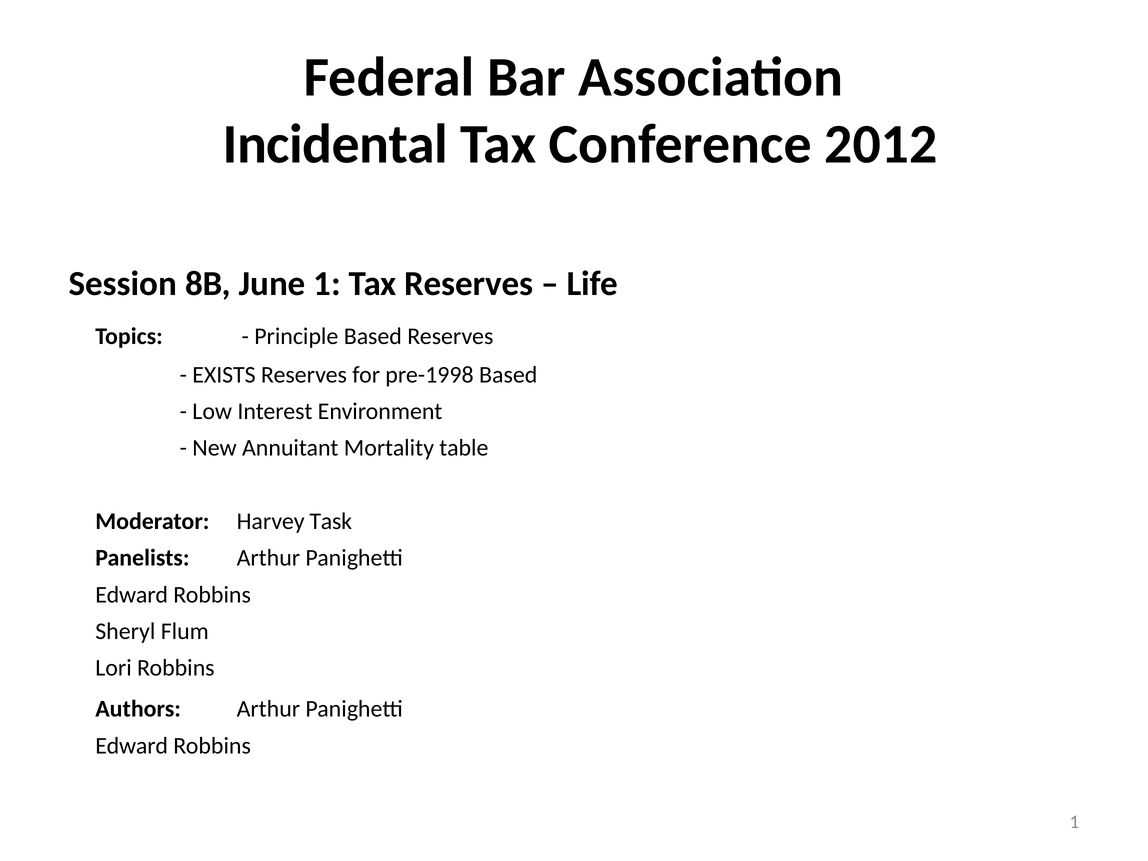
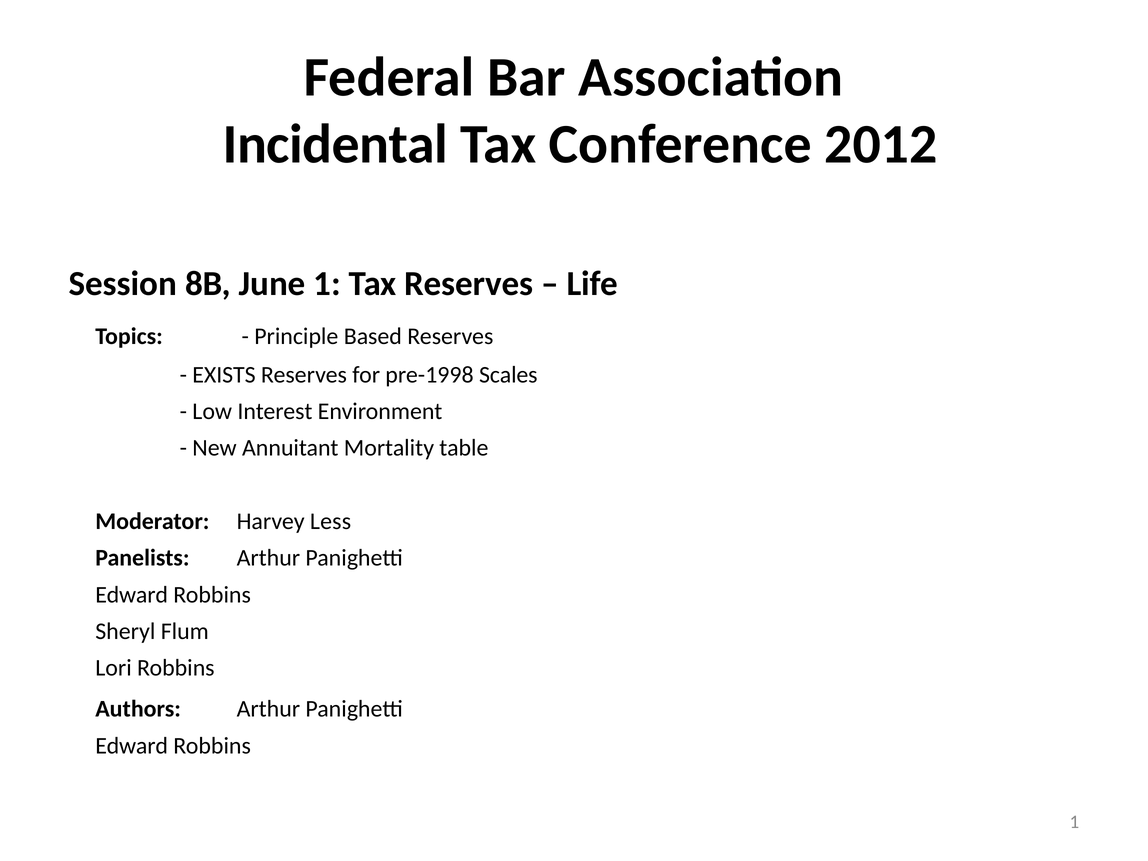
pre-1998 Based: Based -> Scales
Task: Task -> Less
